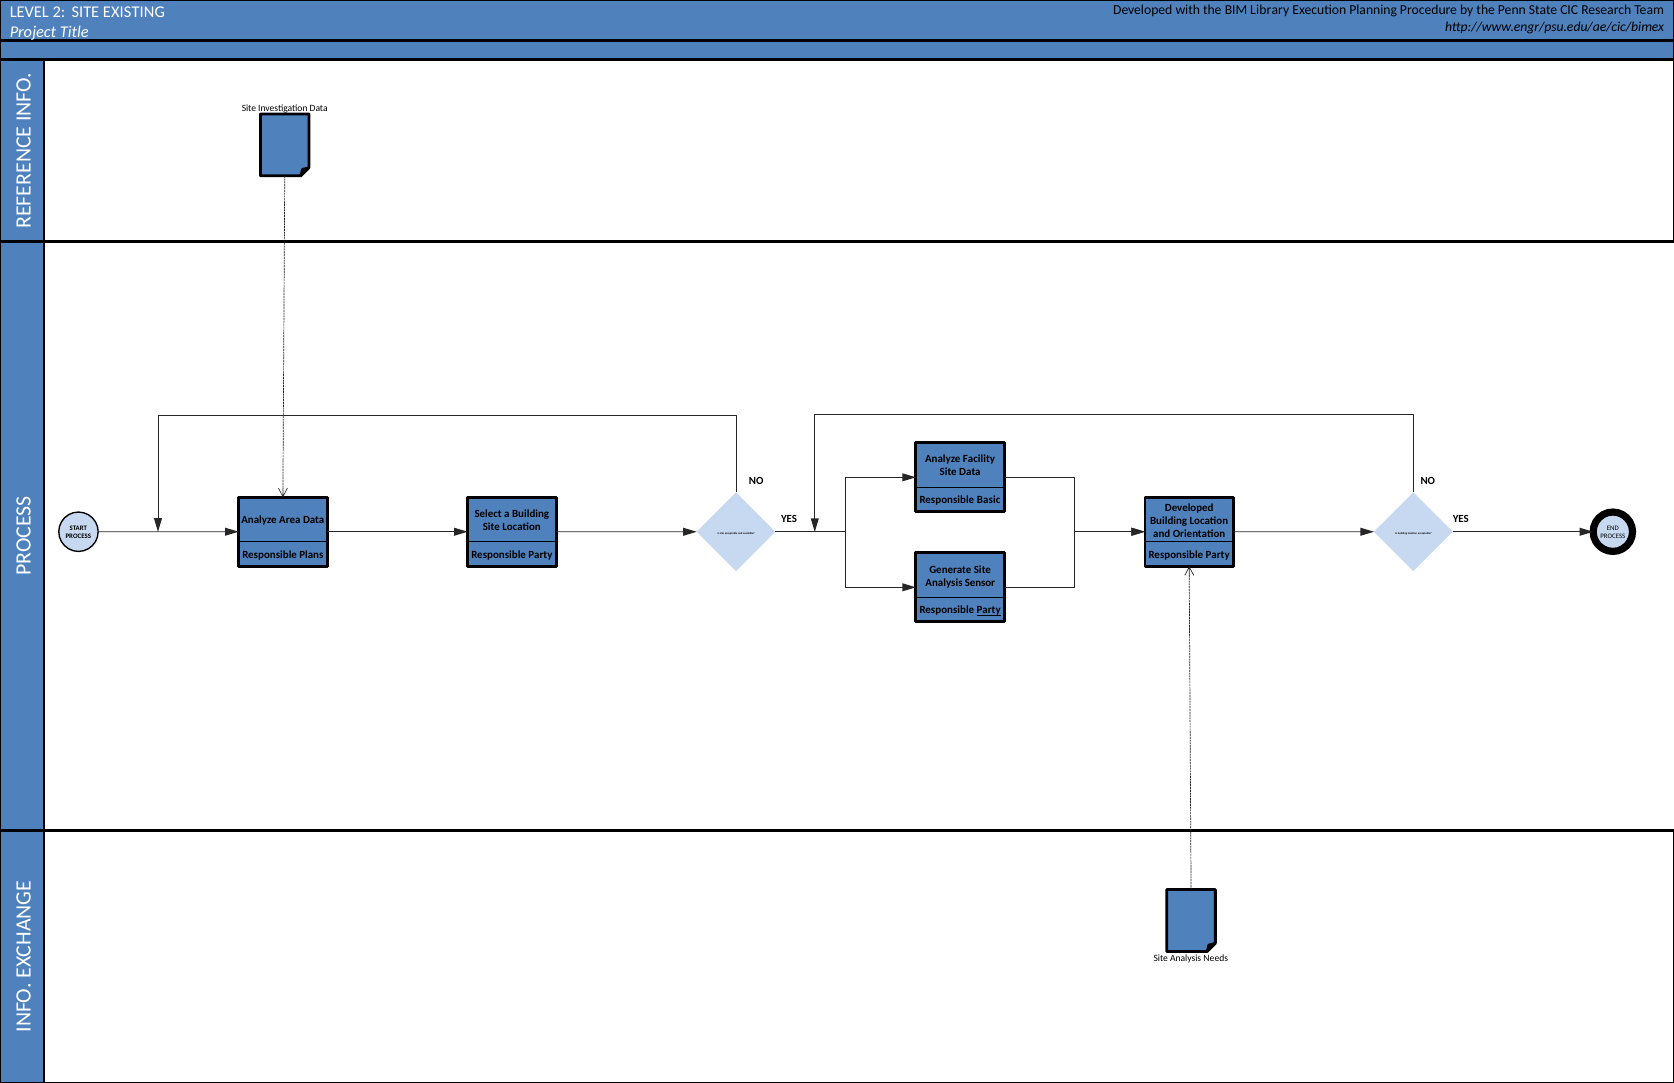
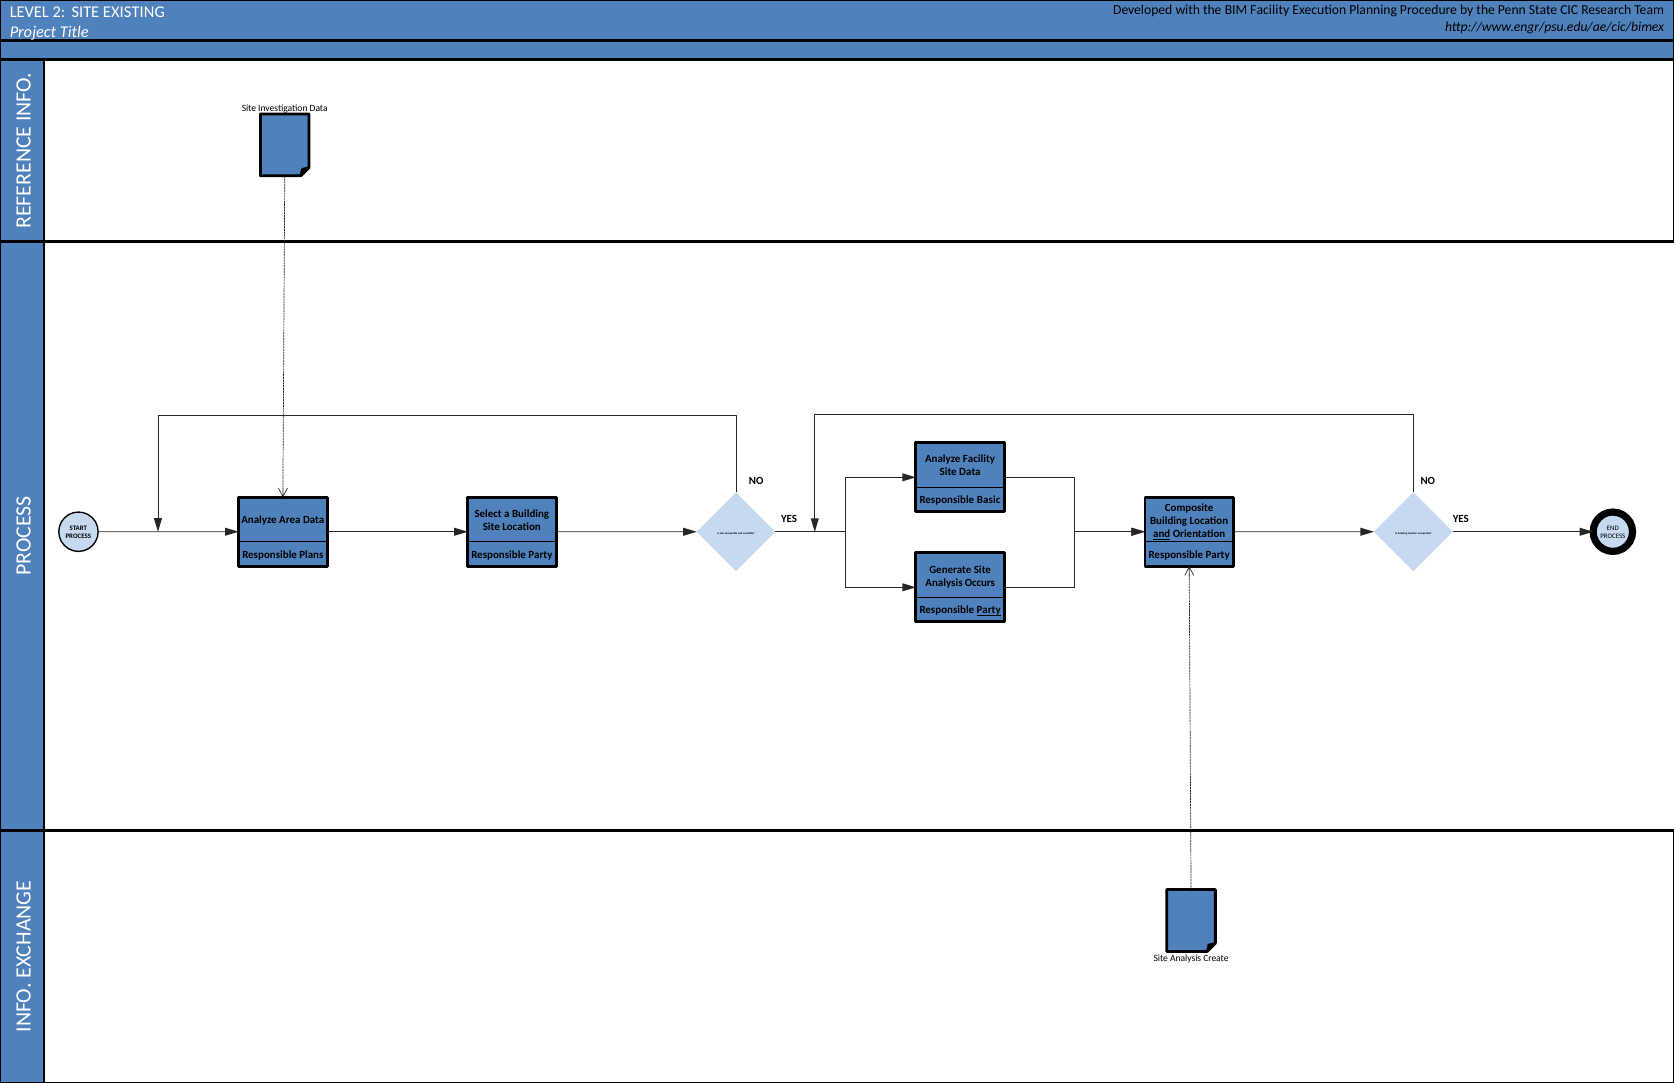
Library at (1270, 10): Library -> Facility
Developed at (1189, 508): Developed -> Composite
and at (1162, 534) underline: none -> present
Sensor: Sensor -> Occurs
Needs: Needs -> Create
